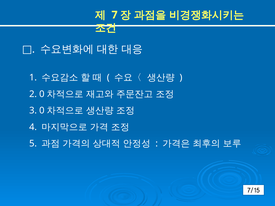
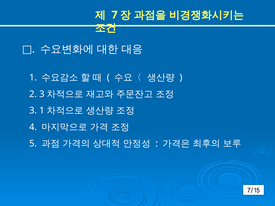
2 0: 0 -> 3
3 0: 0 -> 1
